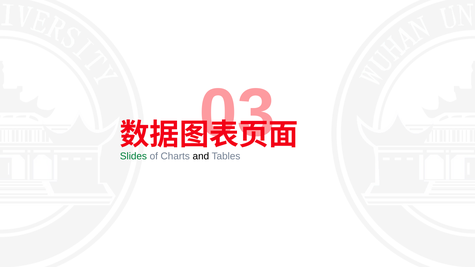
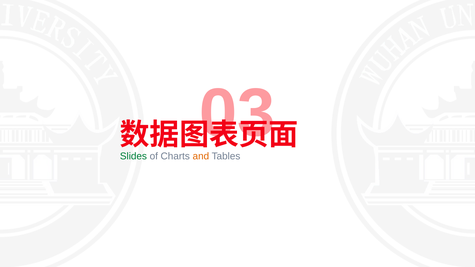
and colour: black -> orange
